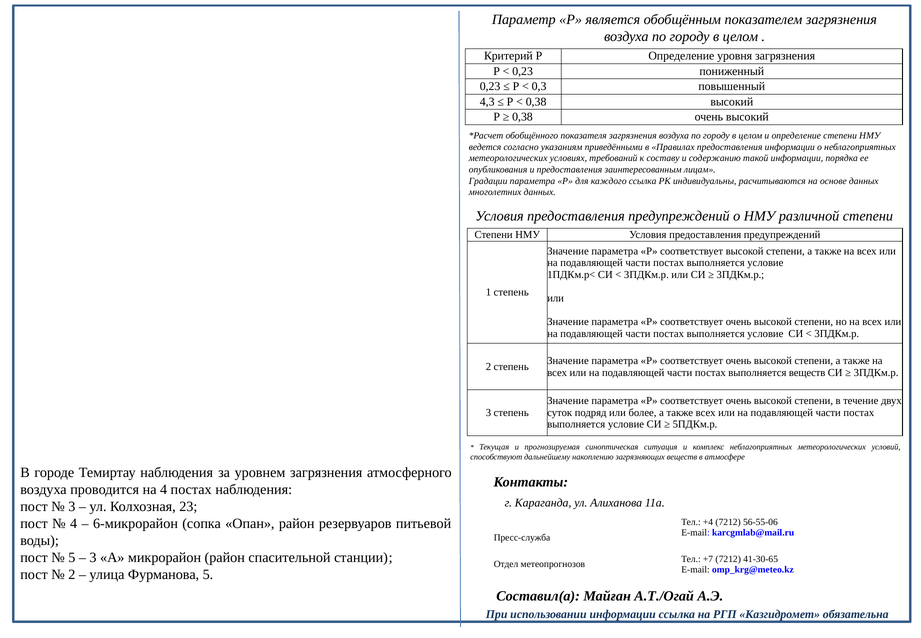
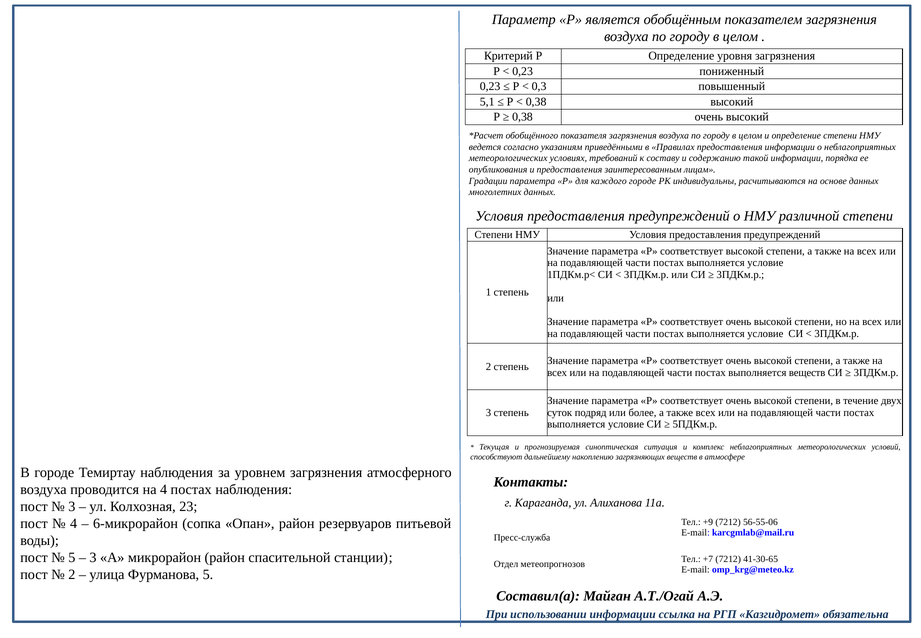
4,3: 4,3 -> 5,1
каждого ссылка: ссылка -> городе
+4: +4 -> +9
